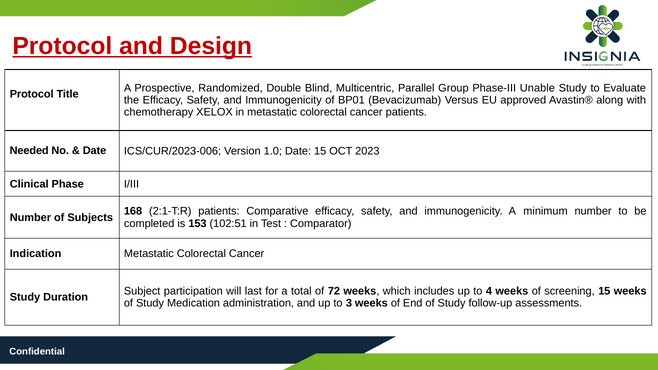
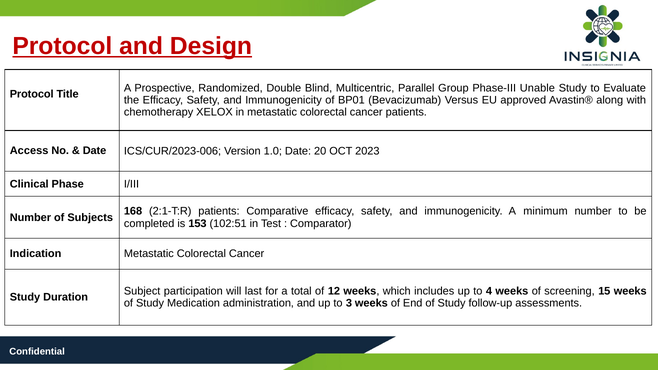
Needed: Needed -> Access
Date 15: 15 -> 20
72: 72 -> 12
